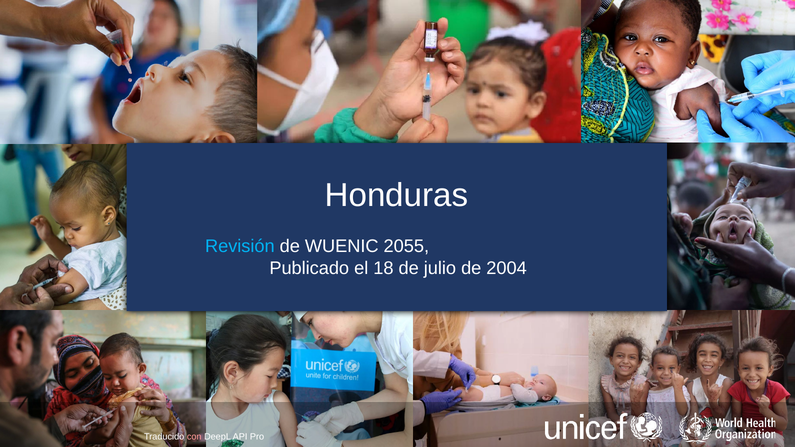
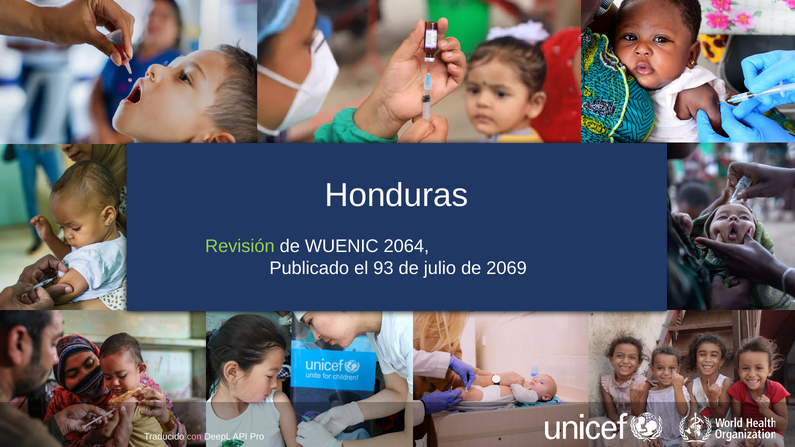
Revisión colour: light blue -> light green
2055: 2055 -> 2064
18: 18 -> 93
2004: 2004 -> 2069
